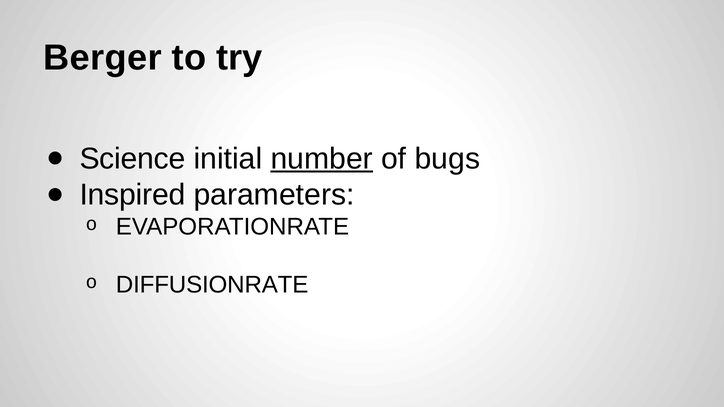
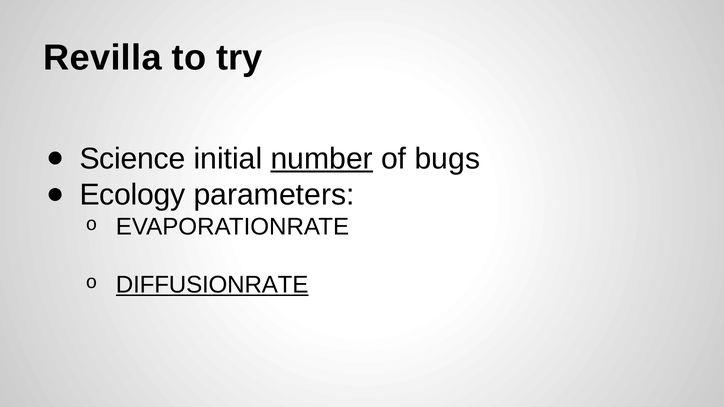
Berger: Berger -> Revilla
Inspired: Inspired -> Ecology
DIFFUSIONRATE underline: none -> present
